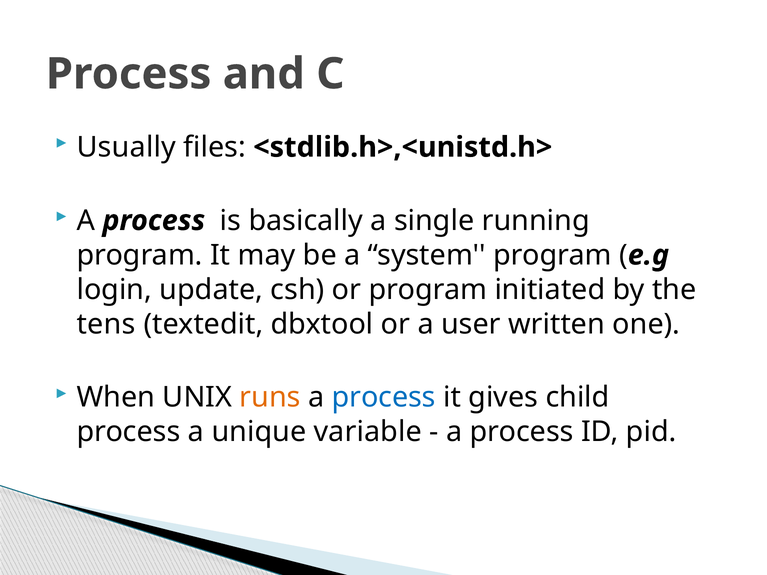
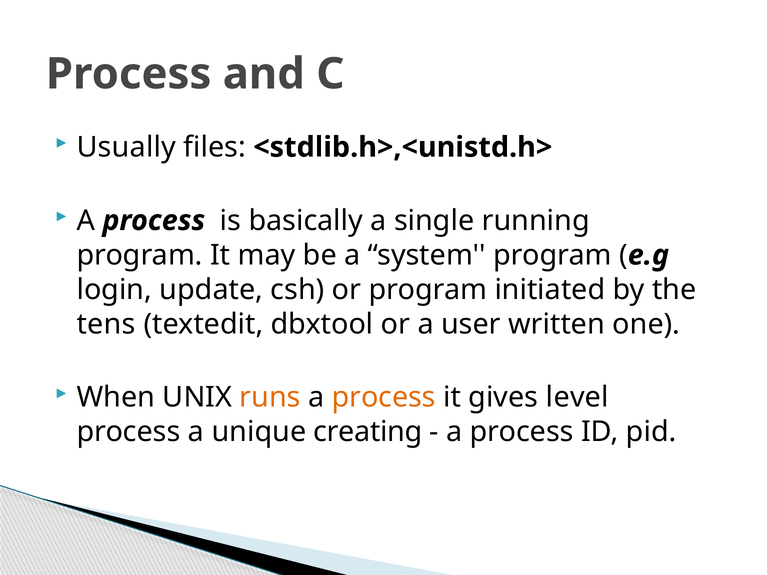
process at (384, 398) colour: blue -> orange
child: child -> level
variable: variable -> creating
